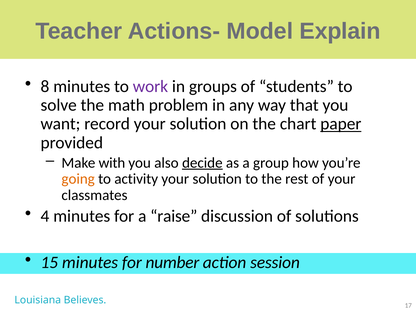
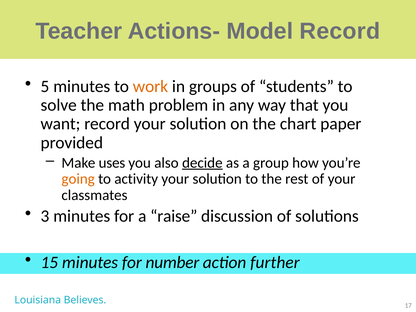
Model Explain: Explain -> Record
8: 8 -> 5
work colour: purple -> orange
paper underline: present -> none
with: with -> uses
4: 4 -> 3
session: session -> further
